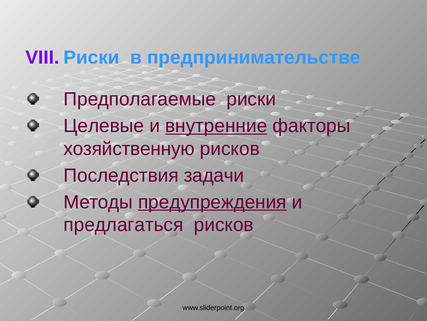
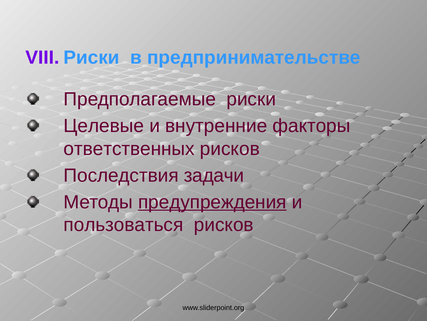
внутренние underline: present -> none
хозяйственную: хозяйственную -> ответственных
предлагаться: предлагаться -> пользоваться
